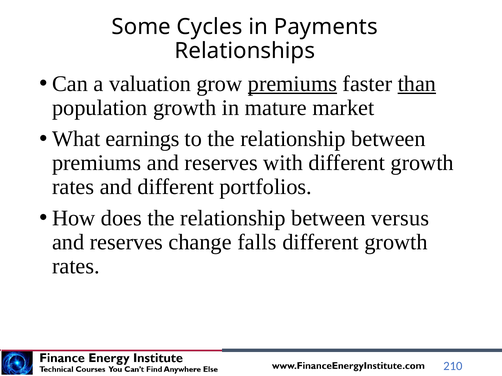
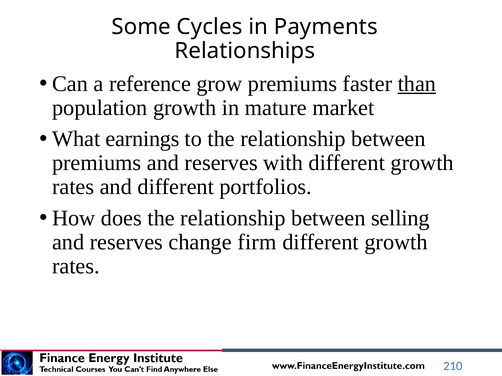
valuation: valuation -> reference
premiums at (292, 84) underline: present -> none
versus: versus -> selling
falls: falls -> firm
